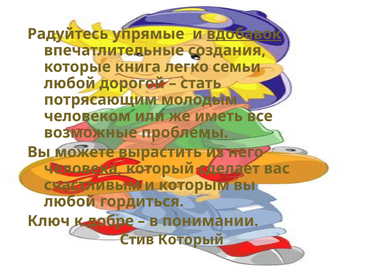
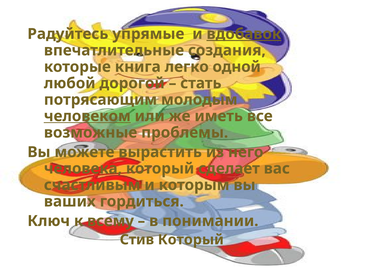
семьи: семьи -> одной
человеком underline: none -> present
любой at (70, 202): любой -> ваших
добре: добре -> всему
